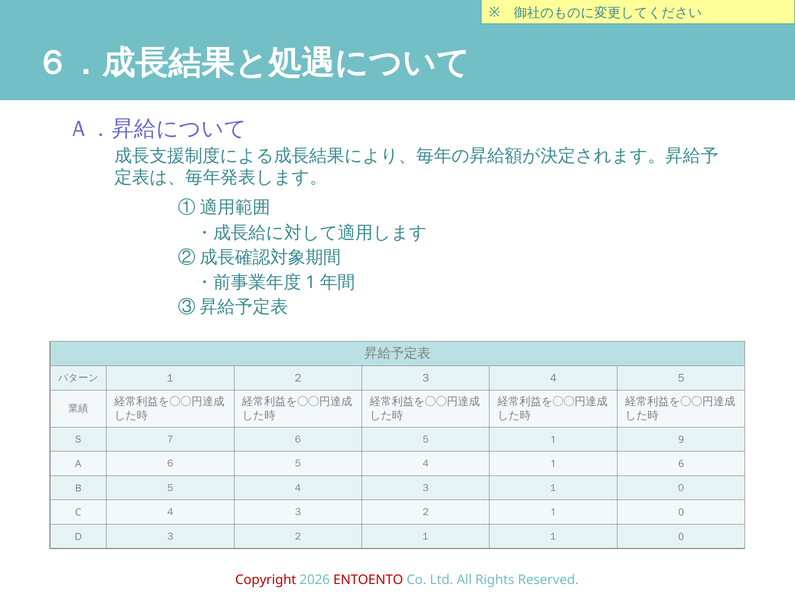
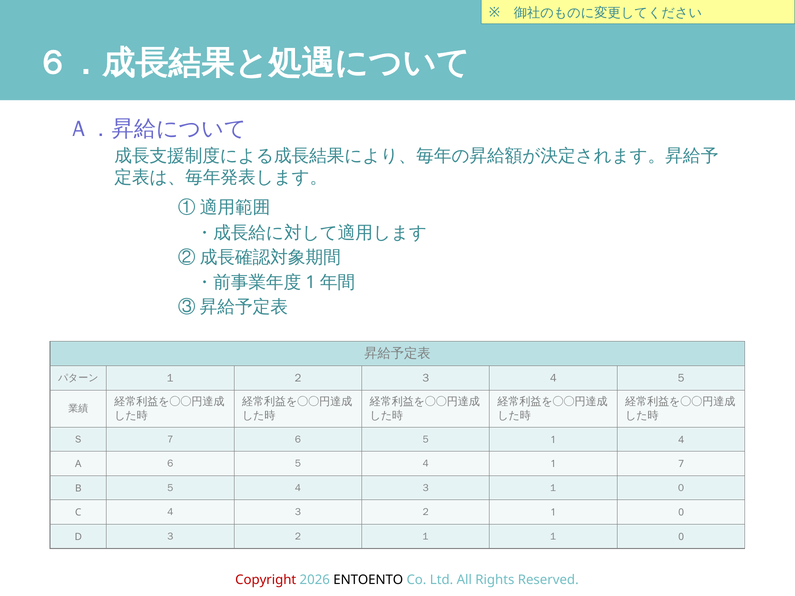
9: 9 -> 4
6: 6 -> 7
ENTOENTO colour: red -> black
